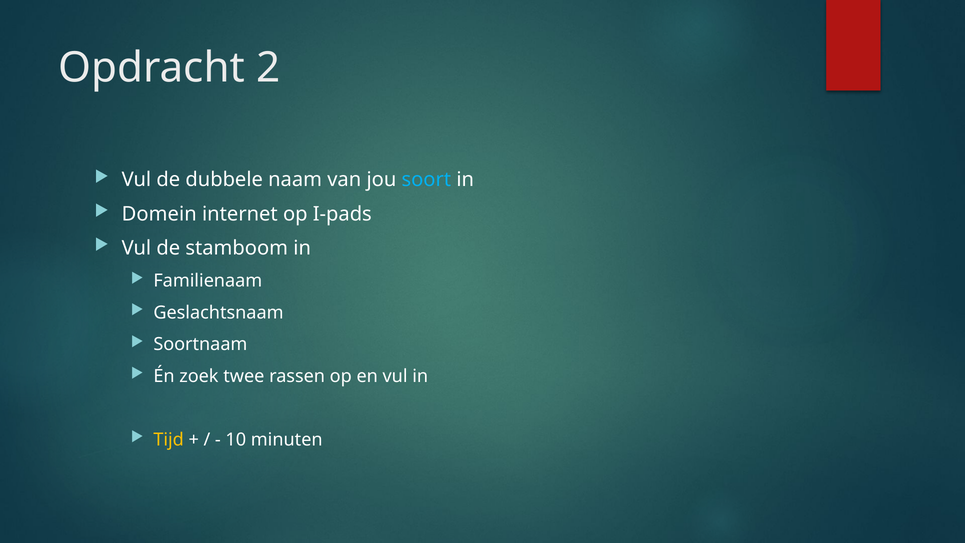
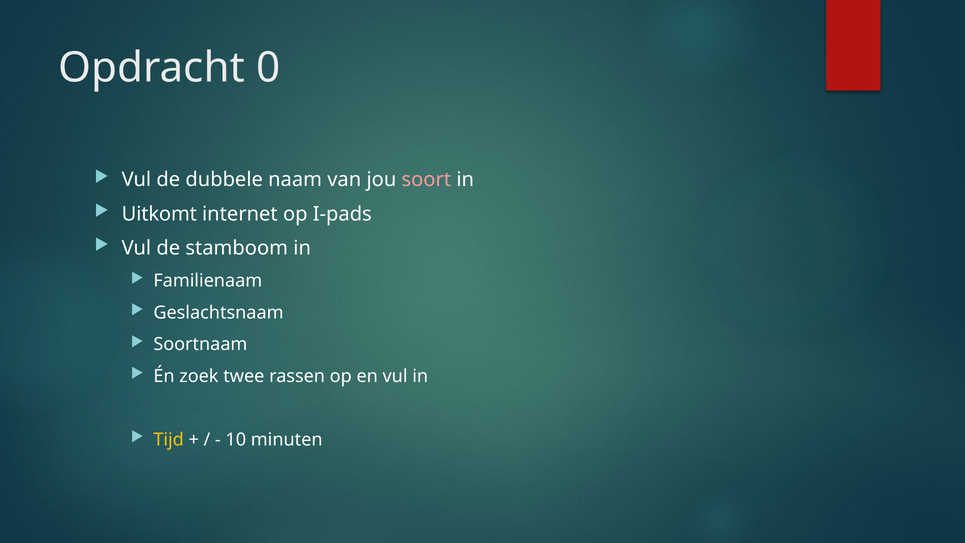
2: 2 -> 0
soort colour: light blue -> pink
Domein: Domein -> Uitkomt
